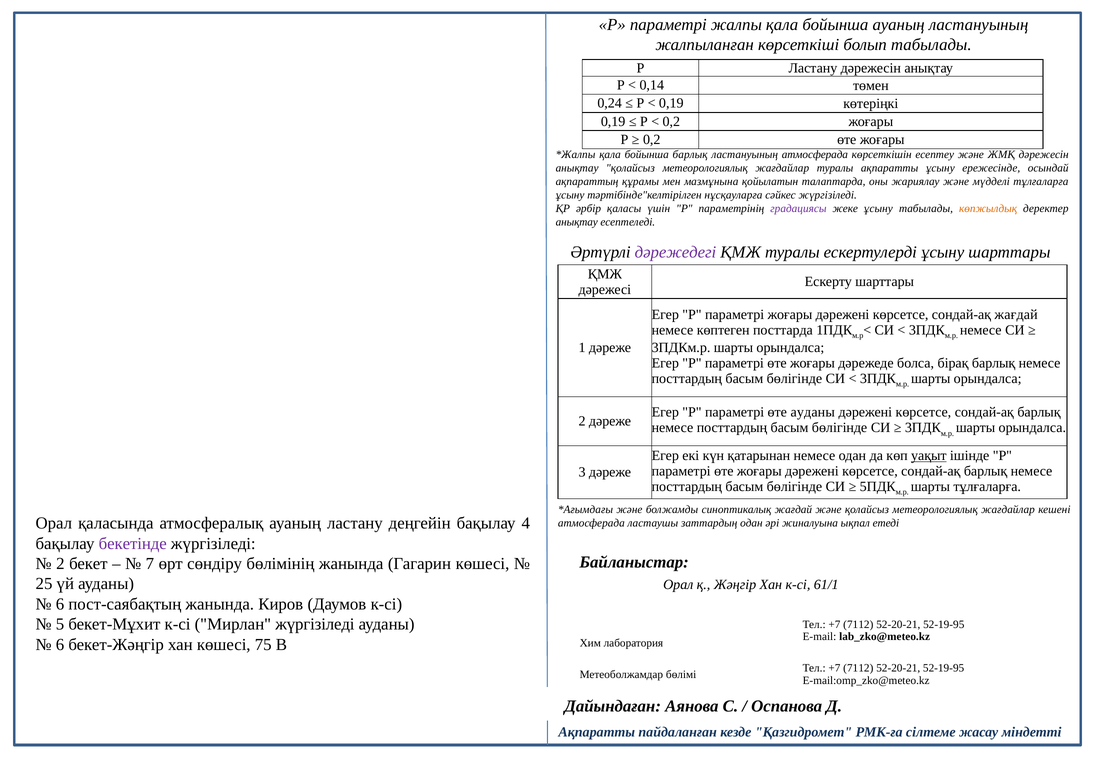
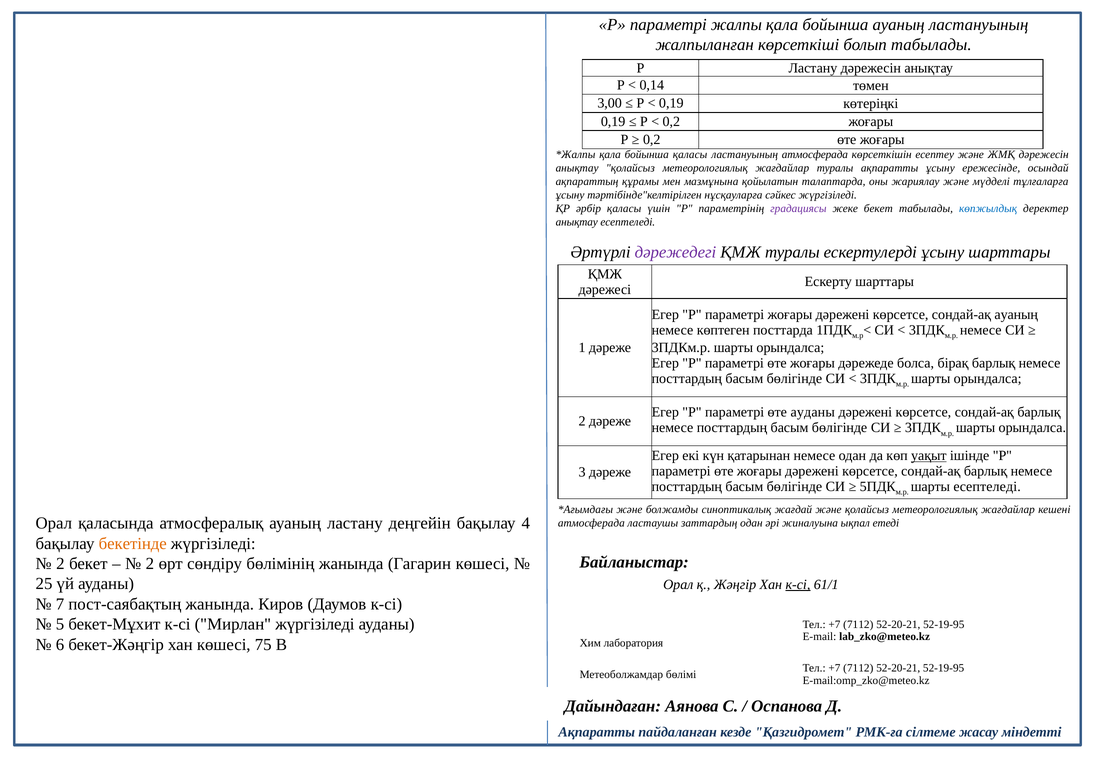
0,24: 0,24 -> 3,00
бойынша барлық: барлық -> қаласы
жеке ұсыну: ұсыну -> бекет
көпжылдық colour: orange -> blue
сондай-ақ жағдай: жағдай -> ауаның
шарты тұлғаларға: тұлғаларға -> есептеледі
бекетінде colour: purple -> orange
7 at (150, 564): 7 -> 2
к-сі at (798, 584) underline: none -> present
6 at (60, 604): 6 -> 7
